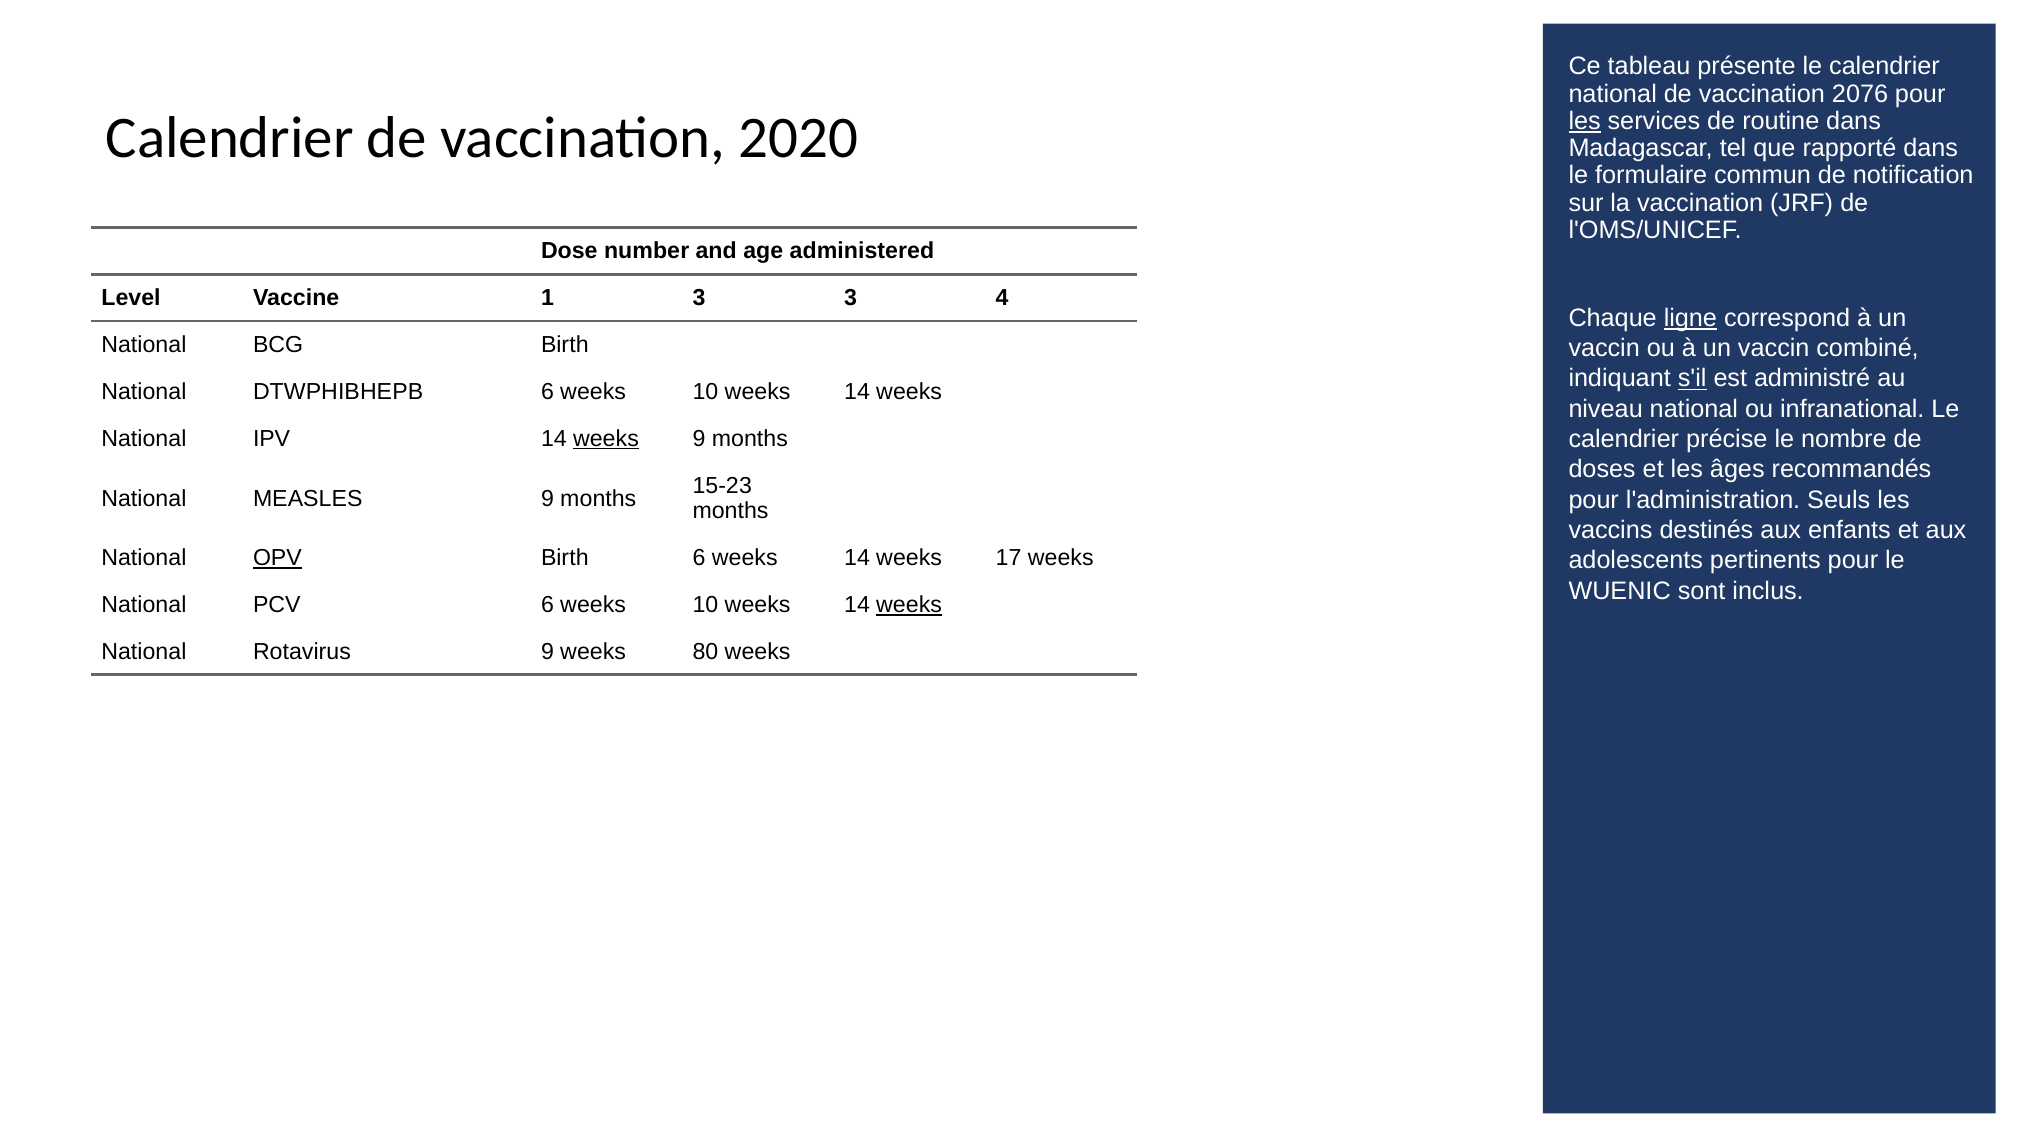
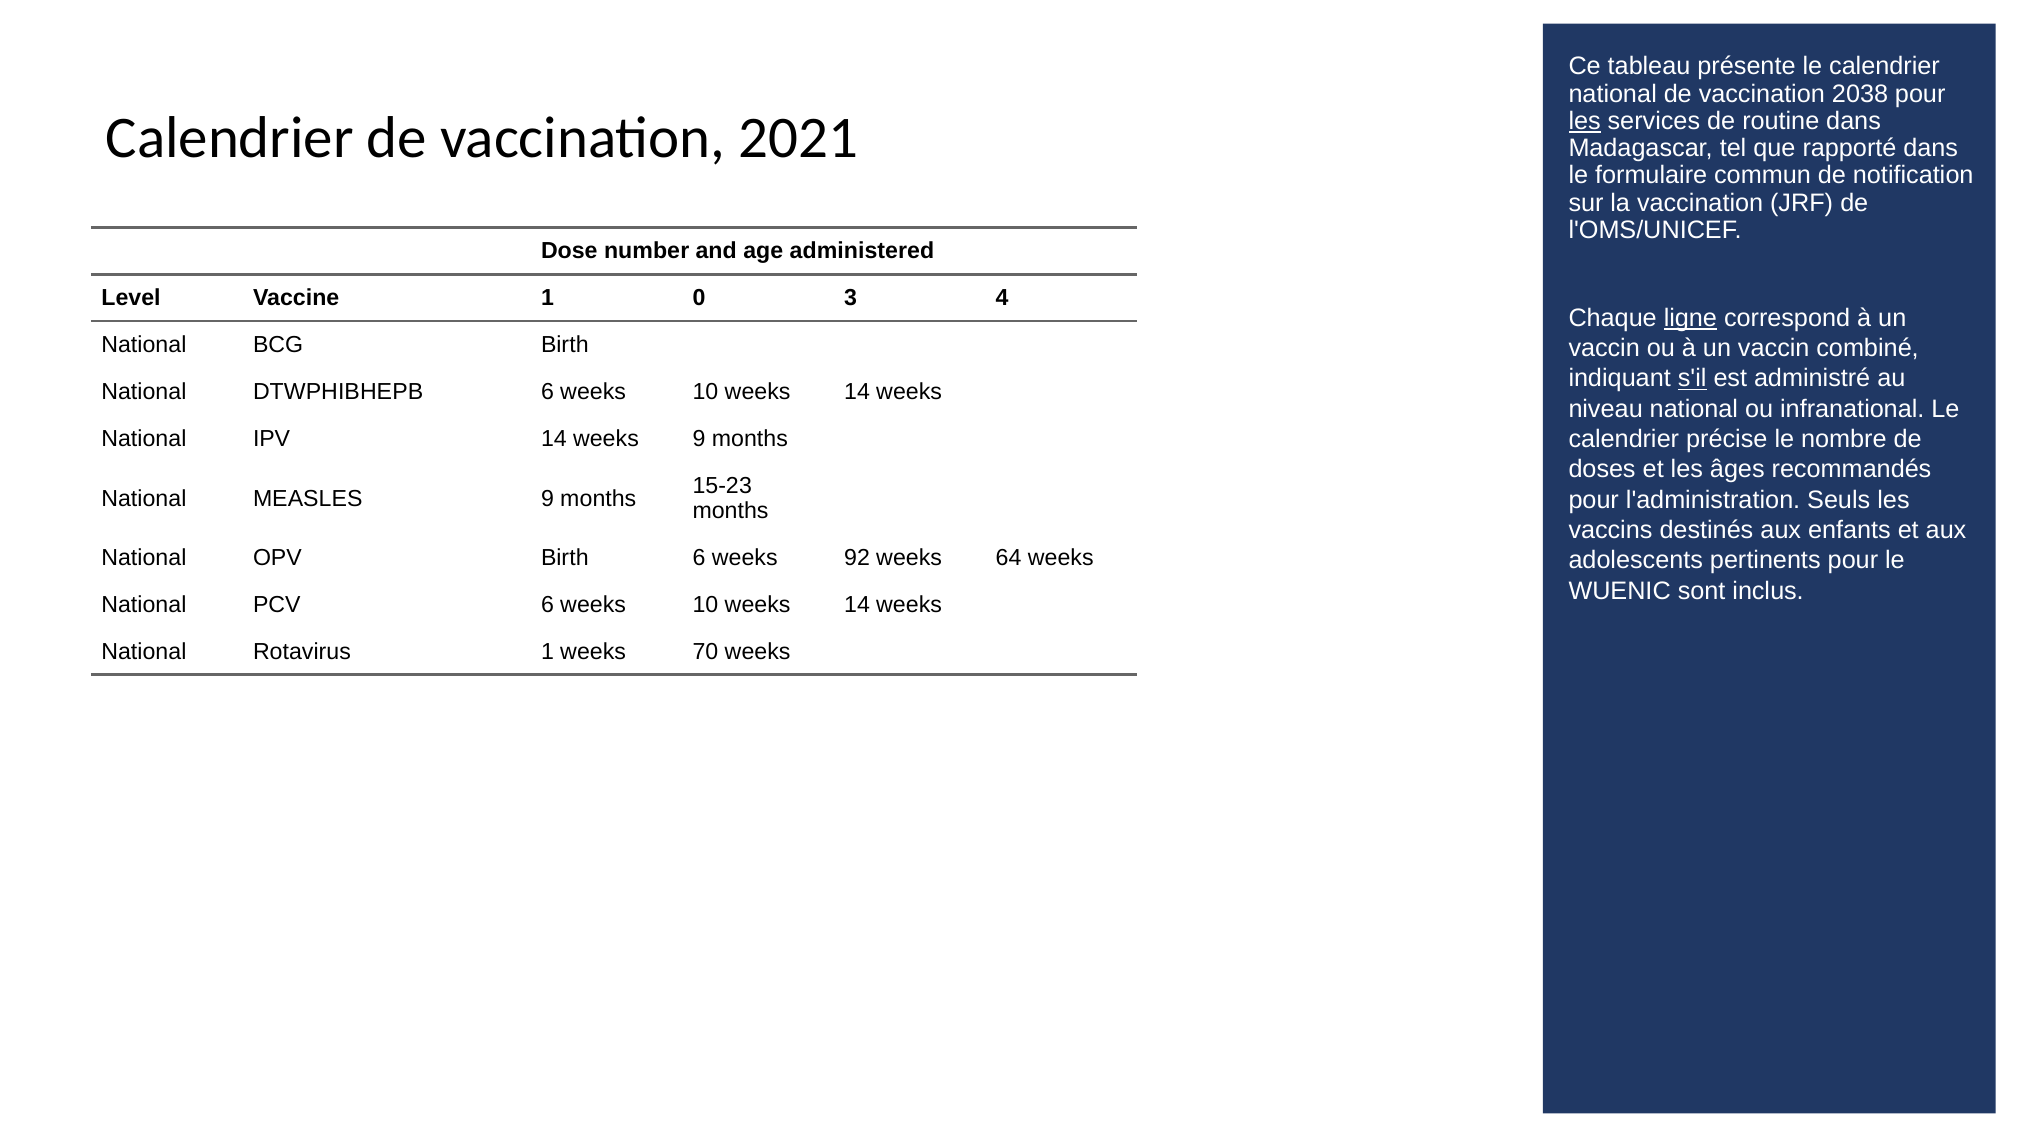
2076: 2076 -> 2038
2020: 2020 -> 2021
1 3: 3 -> 0
weeks at (606, 439) underline: present -> none
OPV underline: present -> none
6 weeks 14: 14 -> 92
17: 17 -> 64
weeks at (909, 605) underline: present -> none
Rotavirus 9: 9 -> 1
80: 80 -> 70
